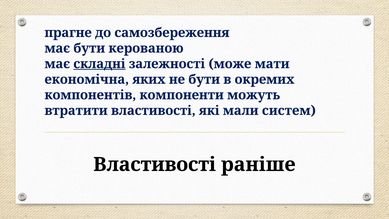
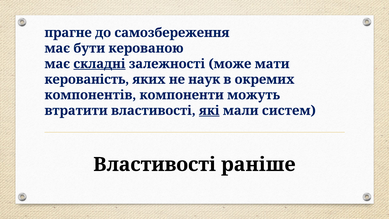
економічна: економічна -> керованість
не бути: бути -> наук
які underline: none -> present
